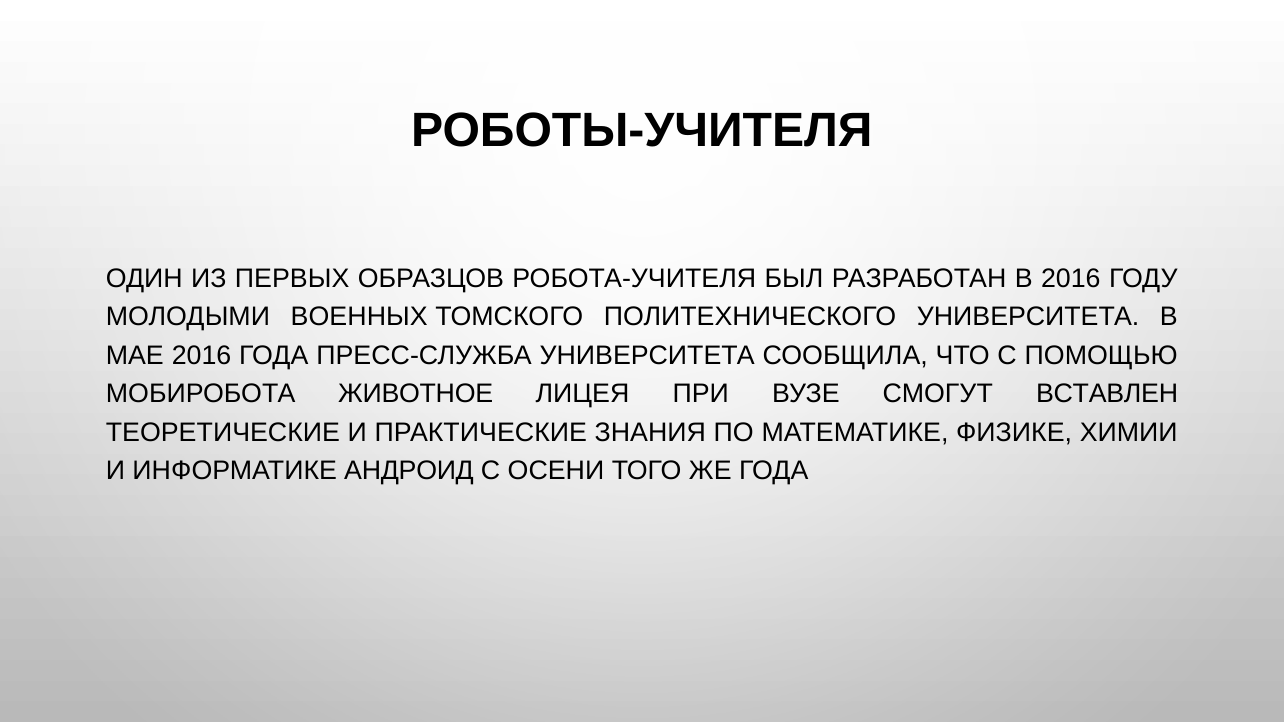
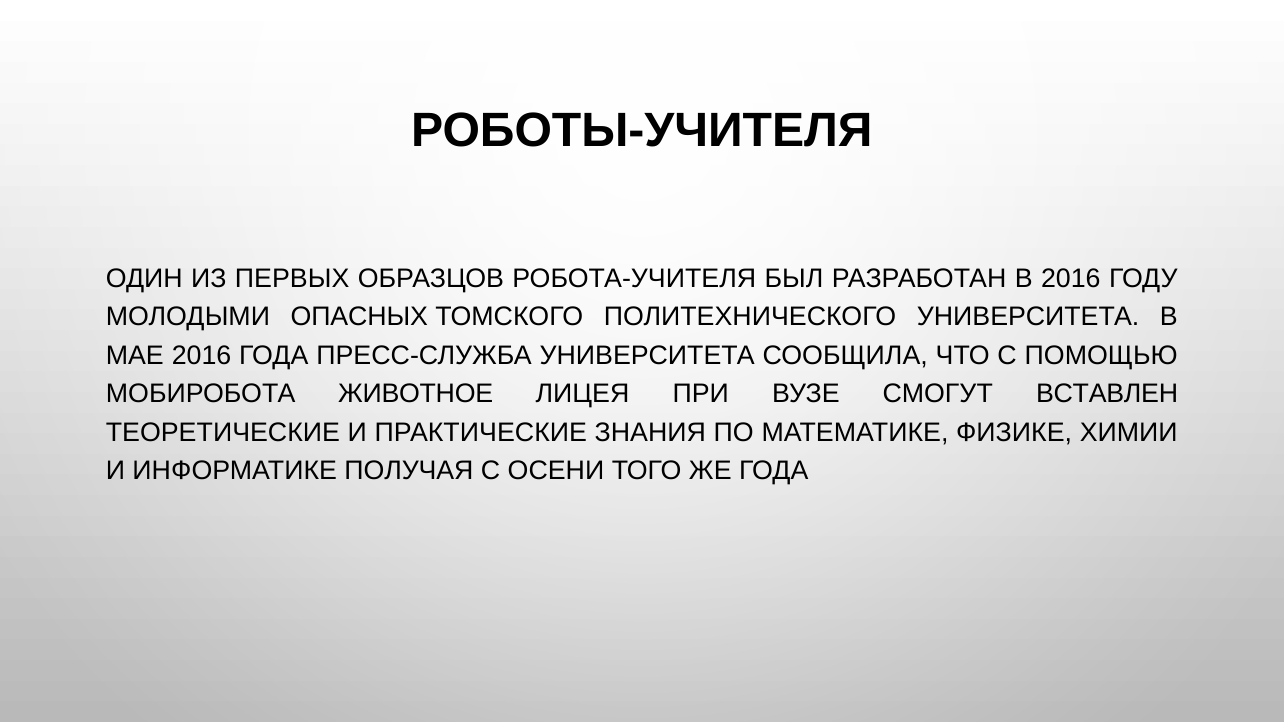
ВОЕННЫХ: ВОЕННЫХ -> ОПАСНЫХ
АНДРОИД: АНДРОИД -> ПОЛУЧАЯ
